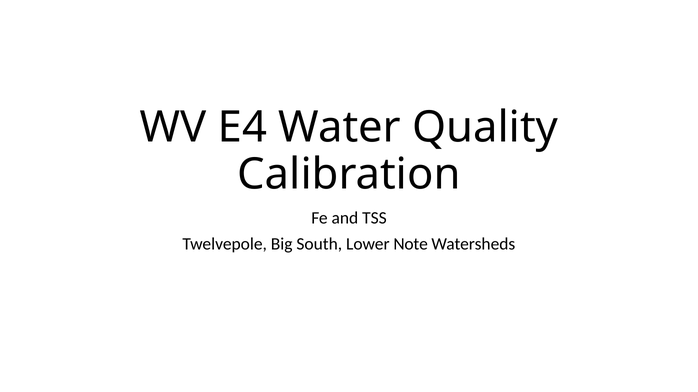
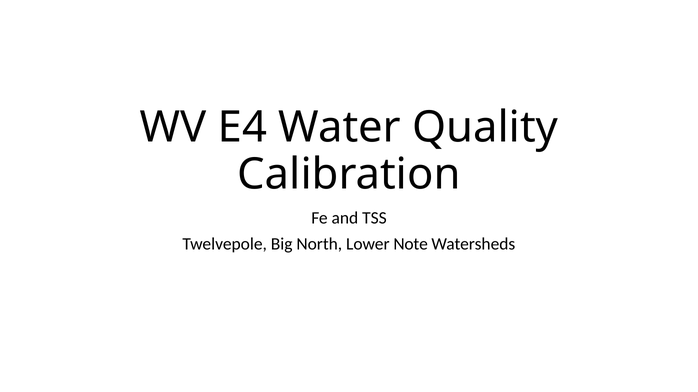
South: South -> North
